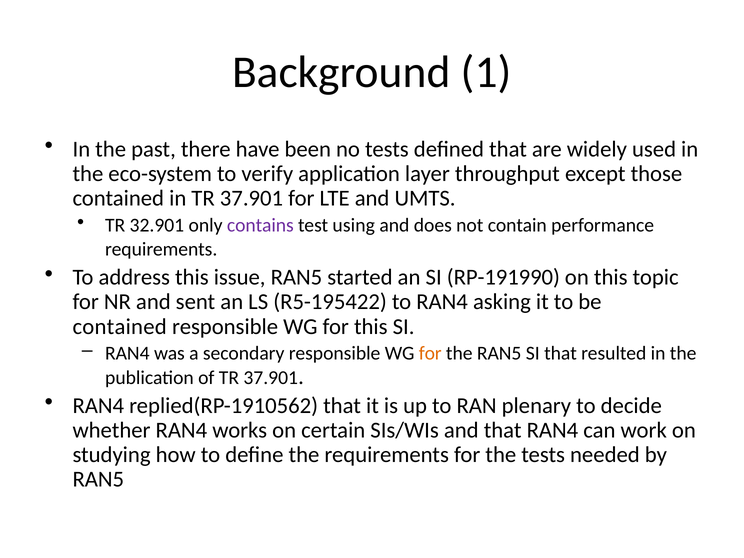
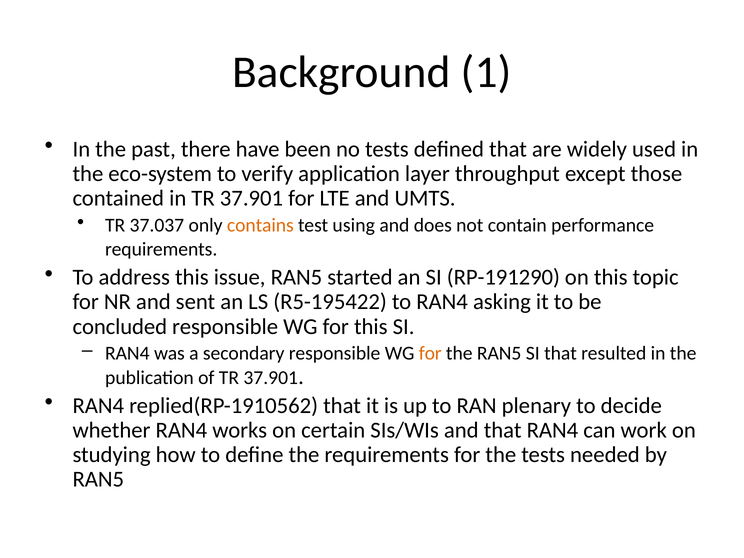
32.901: 32.901 -> 37.037
contains colour: purple -> orange
RP-191990: RP-191990 -> RP-191290
contained at (120, 327): contained -> concluded
